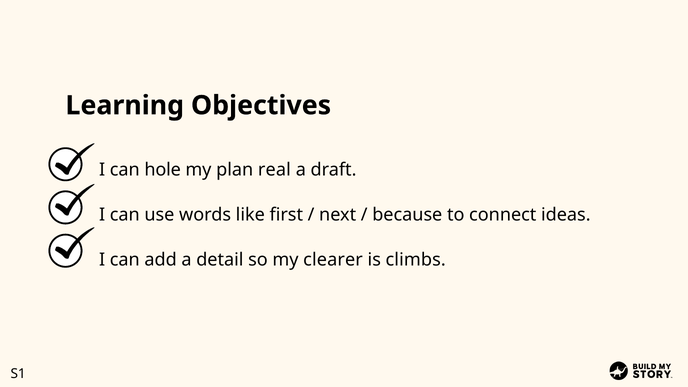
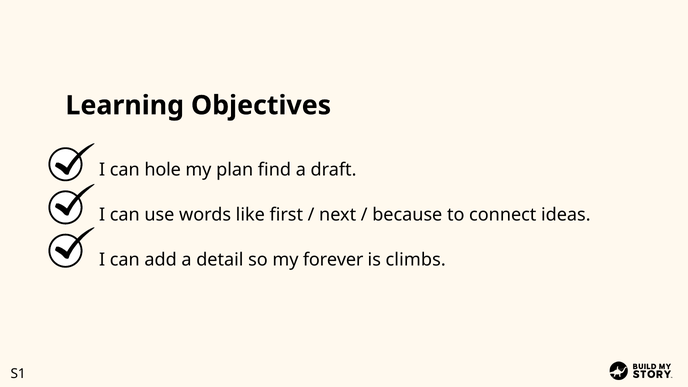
real: real -> find
clearer: clearer -> forever
